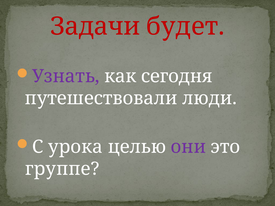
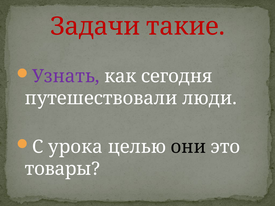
будет: будет -> такие
они colour: purple -> black
группе: группе -> товары
